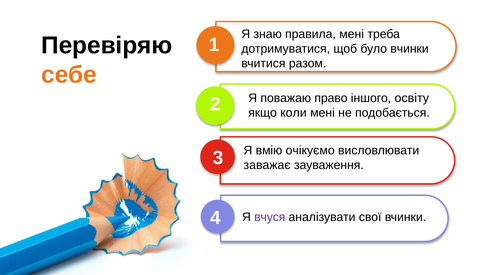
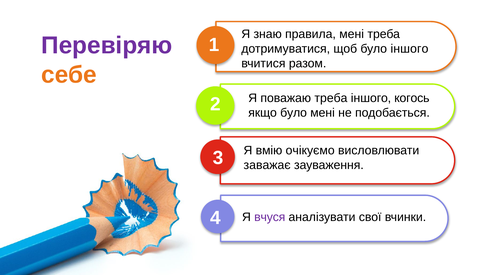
Перевіряю colour: black -> purple
було вчинки: вчинки -> іншого
поважаю право: право -> треба
освіту: освіту -> когось
якщо коли: коли -> було
